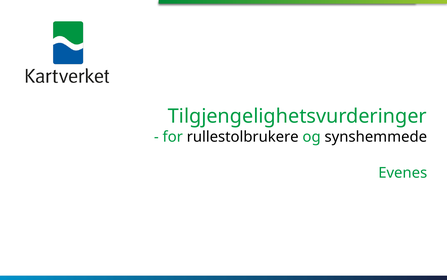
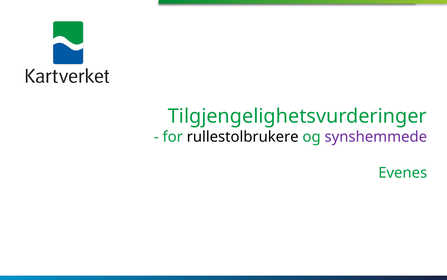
synshemmede colour: black -> purple
